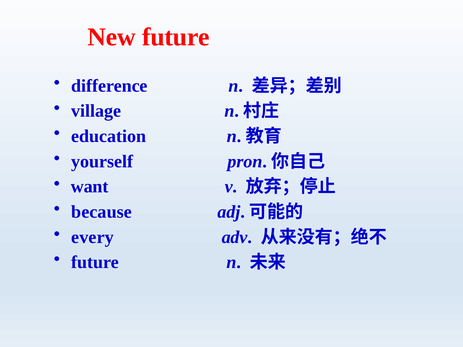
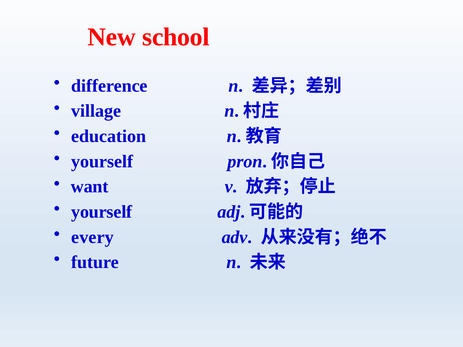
New future: future -> school
because at (102, 212): because -> yourself
